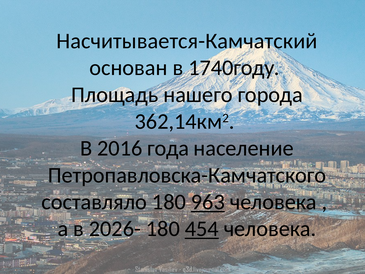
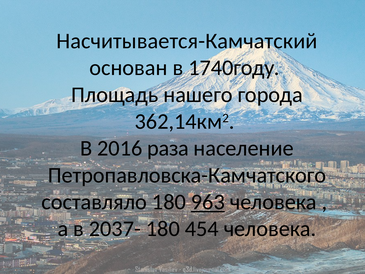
года: года -> раза
2026-: 2026- -> 2037-
454 underline: present -> none
